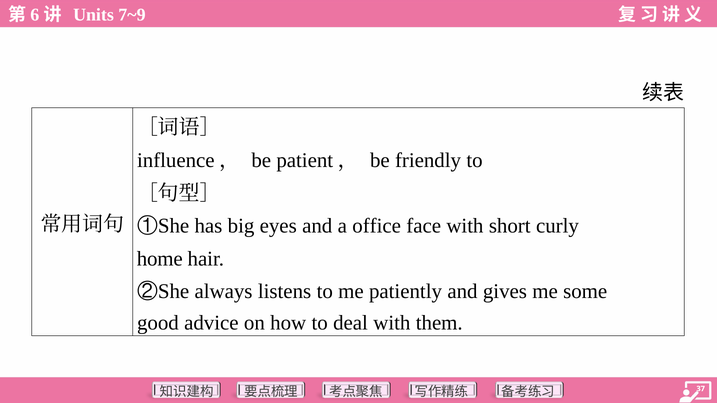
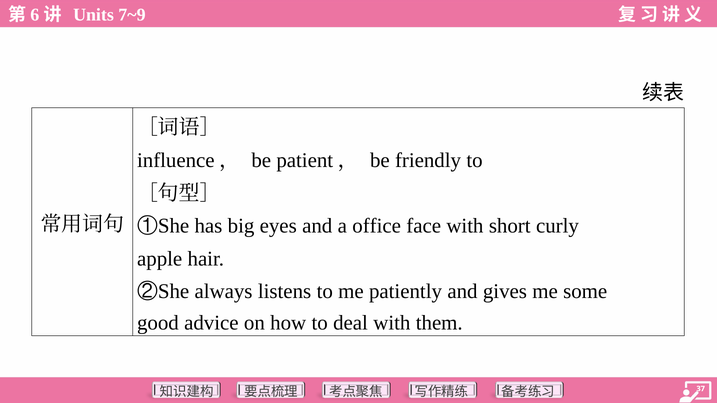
home: home -> apple
